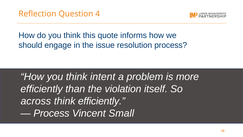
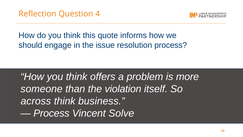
intent: intent -> offers
efficiently at (42, 89): efficiently -> someone
think efficiently: efficiently -> business
Small: Small -> Solve
